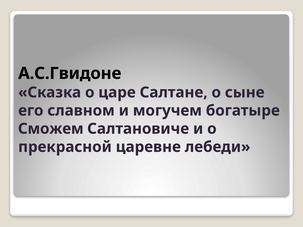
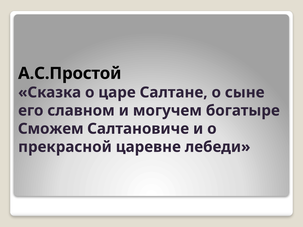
А.С.Гвидоне: А.С.Гвидоне -> А.С.Простой
